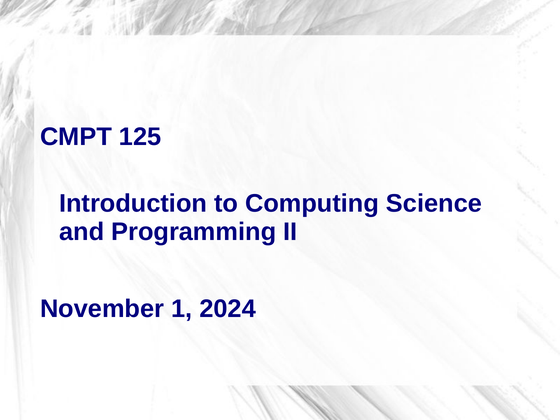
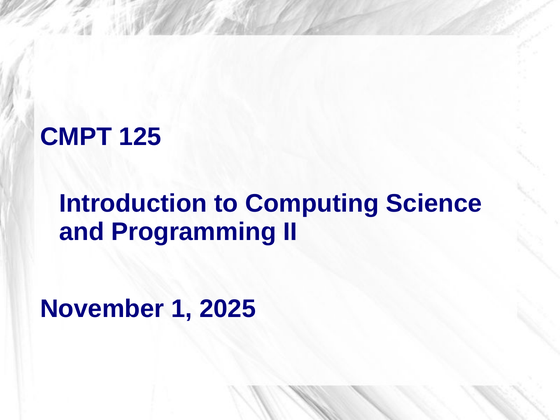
2024: 2024 -> 2025
